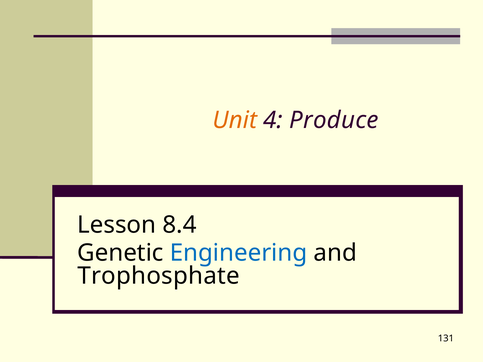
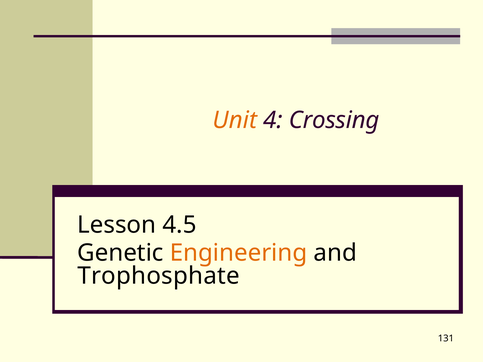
Produce: Produce -> Crossing
8.4: 8.4 -> 4.5
Engineering colour: blue -> orange
